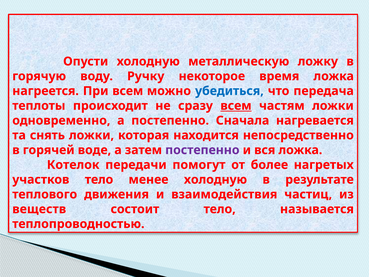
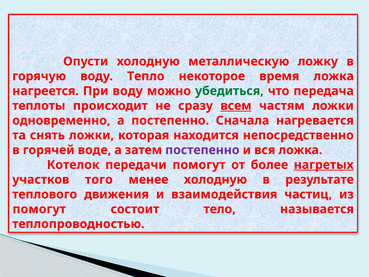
Ручку: Ручку -> Тепло
При всем: всем -> воду
убедиться colour: blue -> green
нагретых underline: none -> present
участков тело: тело -> того
веществ at (39, 209): веществ -> помогут
